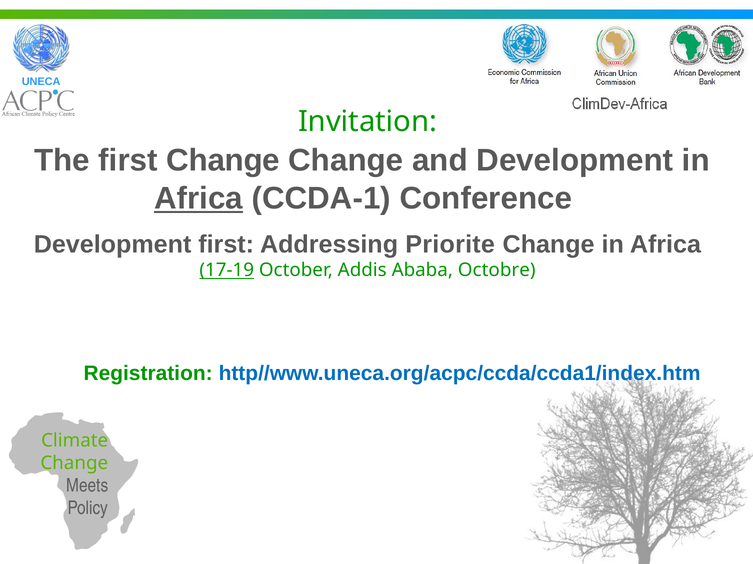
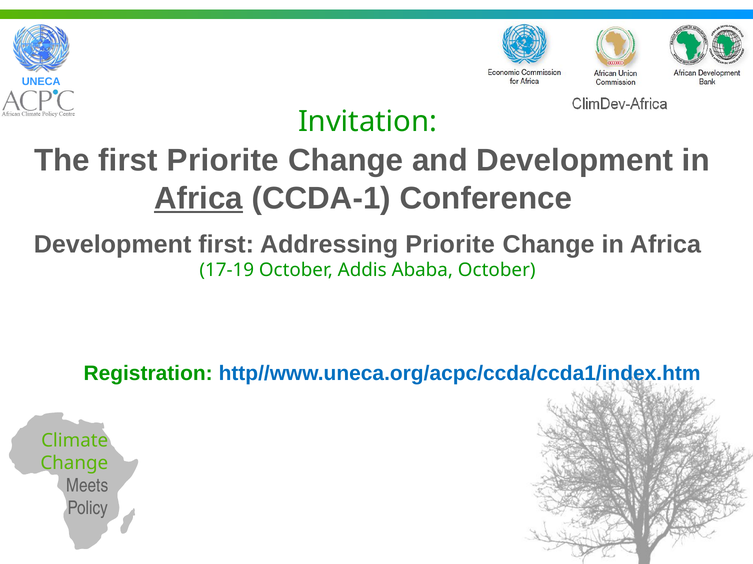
first Change: Change -> Priorite
17-19 underline: present -> none
Ababa Octobre: Octobre -> October
